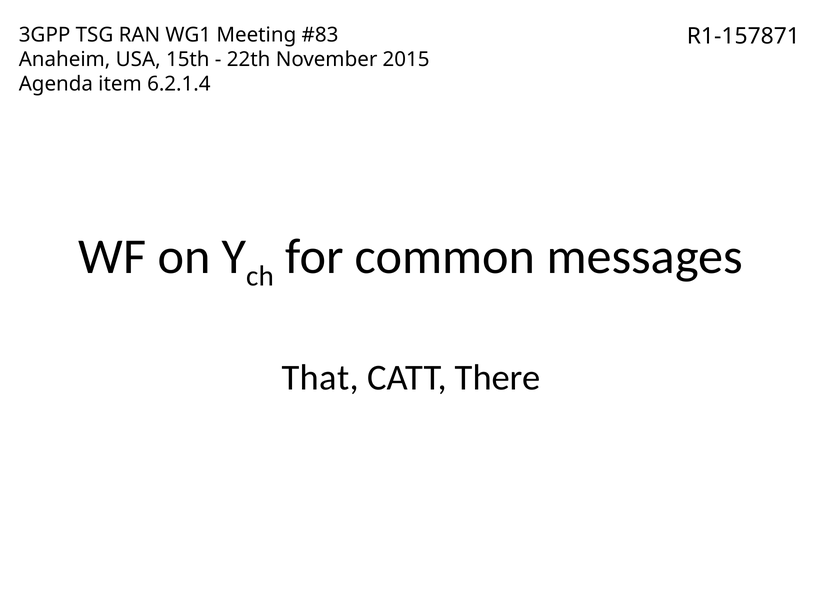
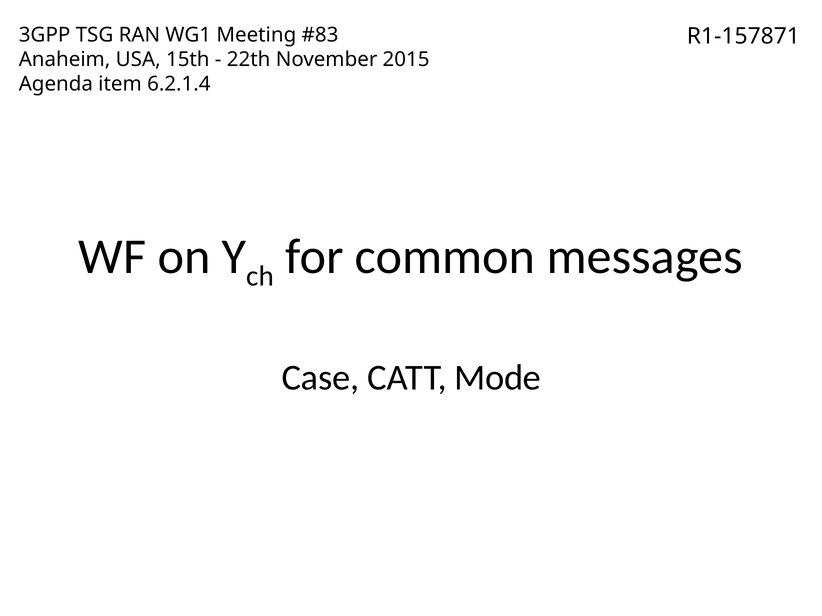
That: That -> Case
There: There -> Mode
